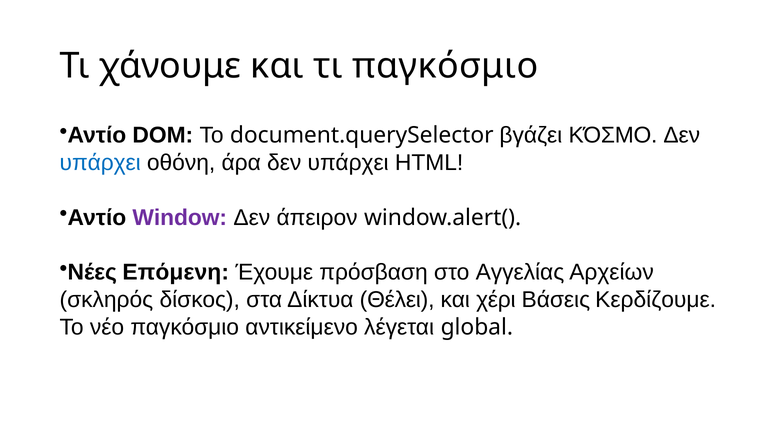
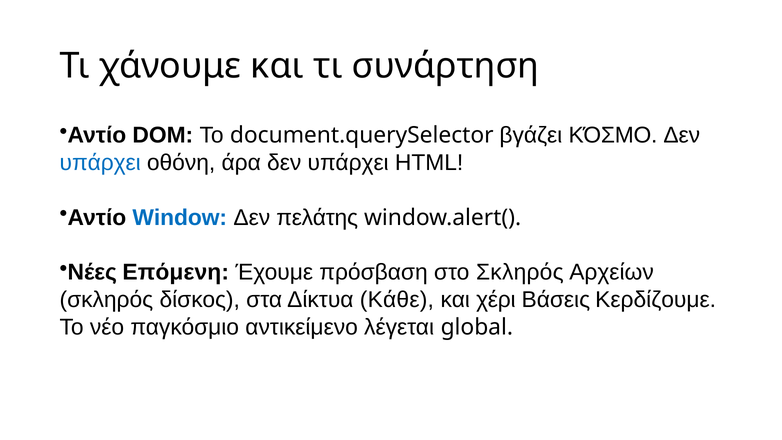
τι παγκόσμιο: παγκόσμιο -> συνάρτηση
Window colour: purple -> blue
άπειρον: άπειρον -> πελάτης
στο Αγγελίας: Αγγελίας -> Σκληρός
Θέλει: Θέλει -> Κάθε
